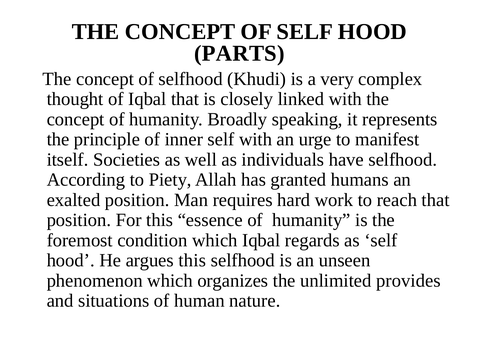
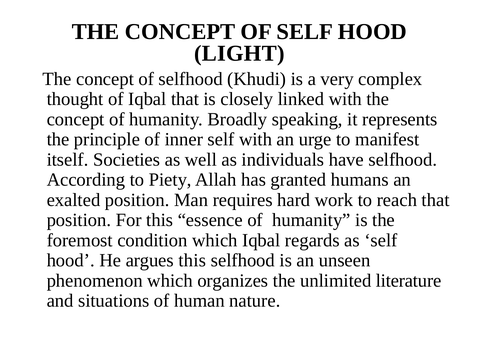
PARTS: PARTS -> LIGHT
provides: provides -> literature
